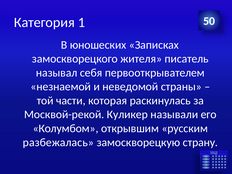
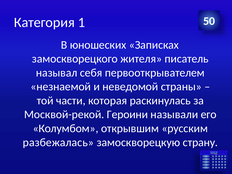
Куликер: Куликер -> Героини
